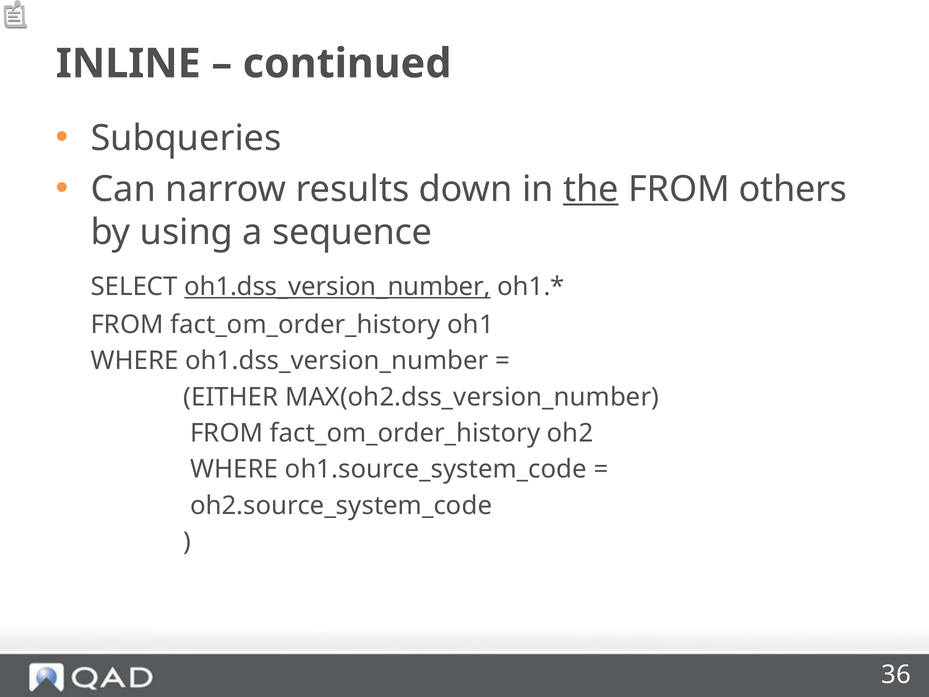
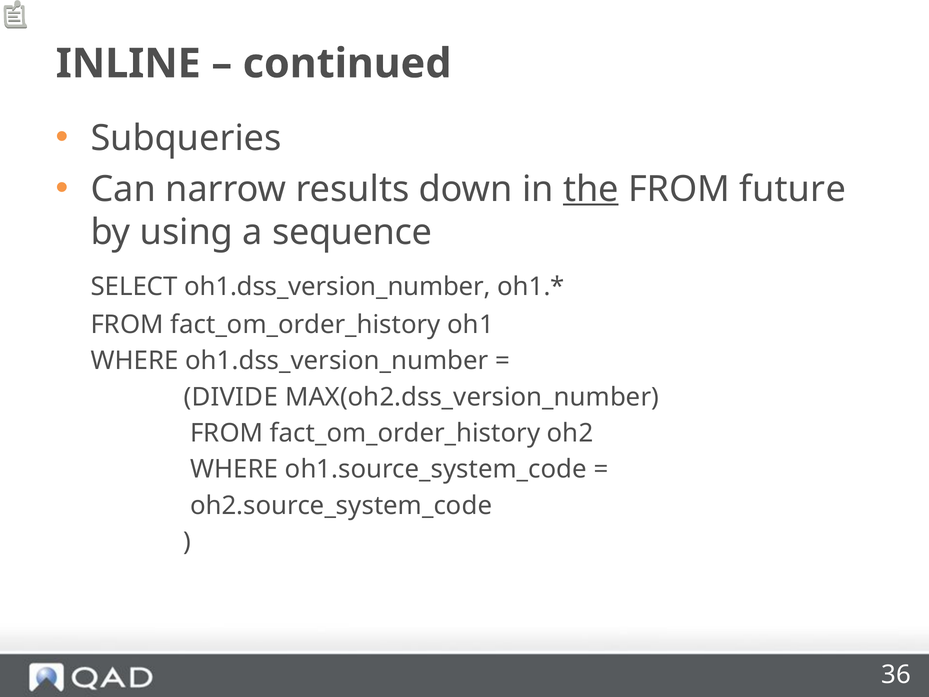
others: others -> future
oh1.dss_version_number at (338, 286) underline: present -> none
EITHER: EITHER -> DIVIDE
